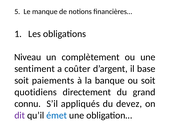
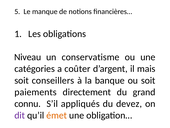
complètement: complètement -> conservatisme
sentiment: sentiment -> catégories
base: base -> mais
paiements: paiements -> conseillers
quotidiens: quotidiens -> paiements
émet colour: blue -> orange
